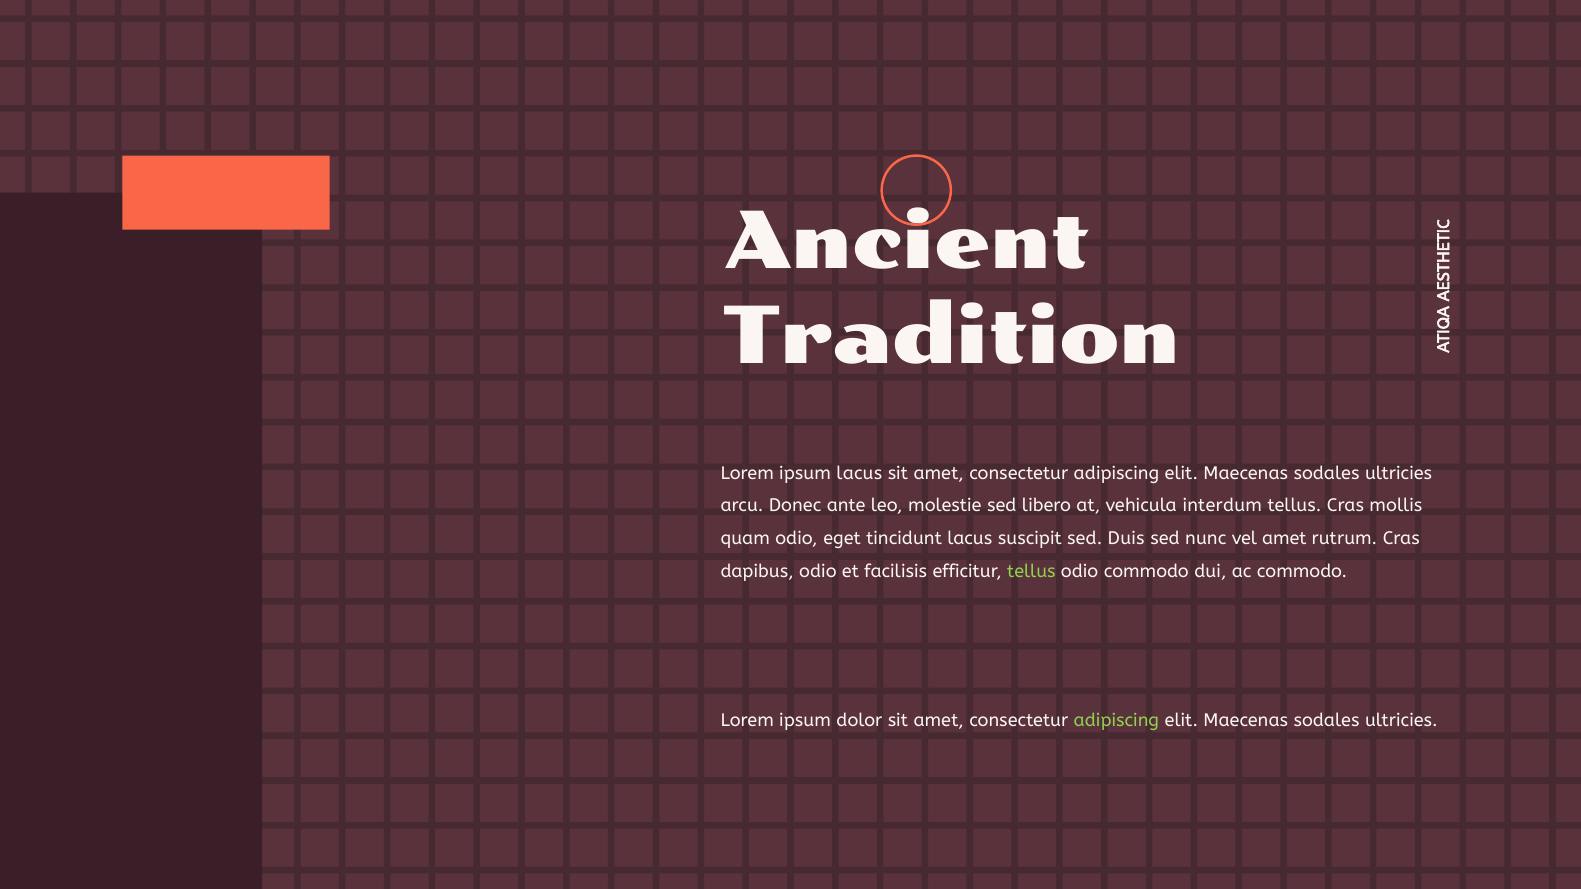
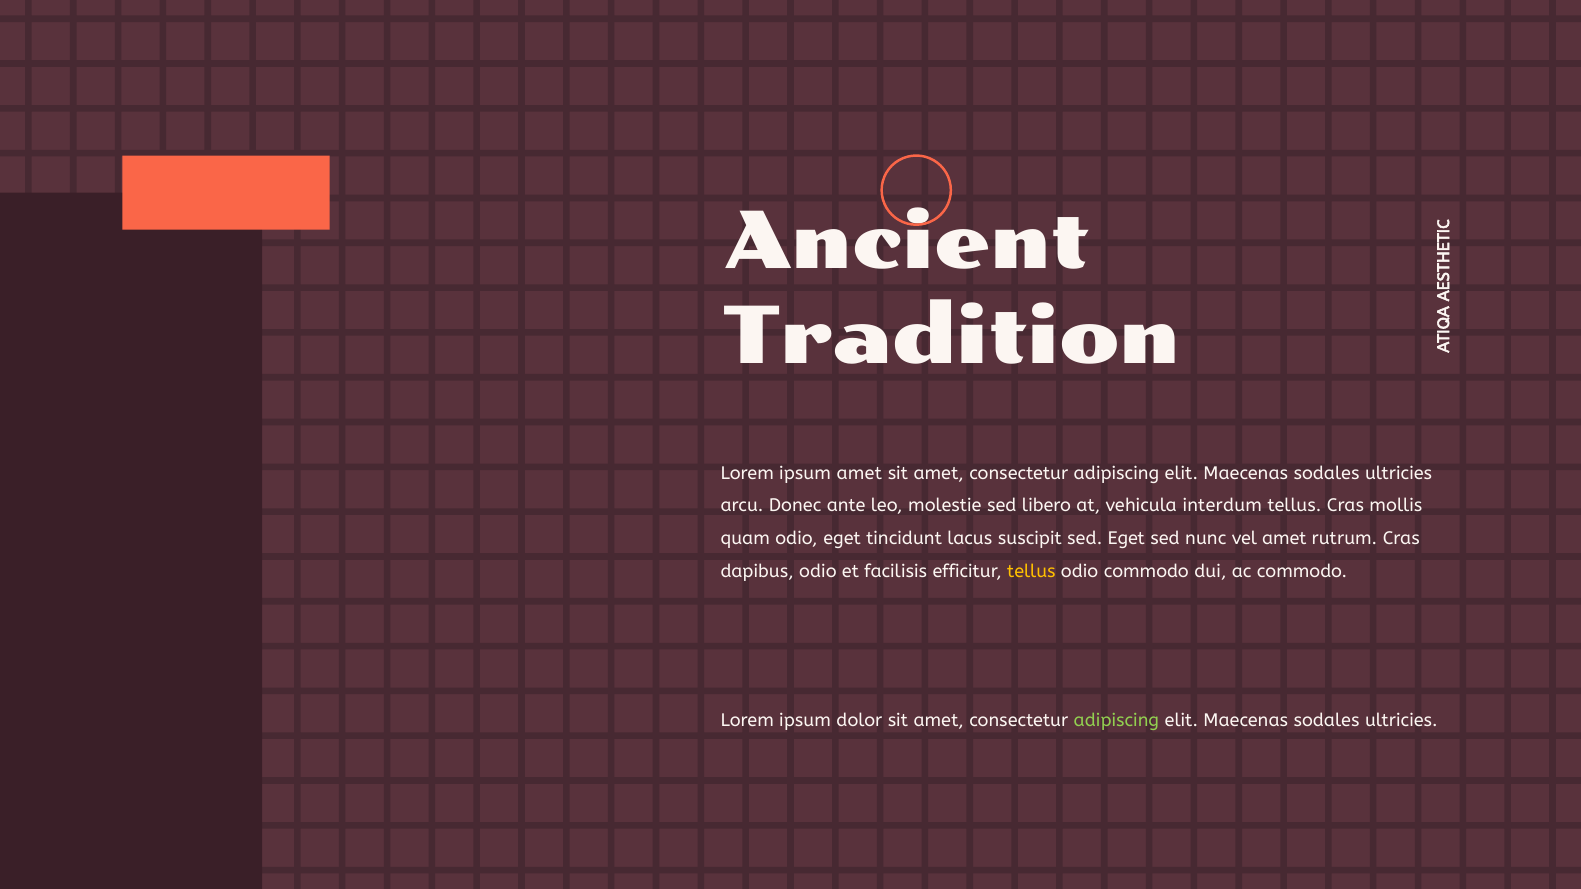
ipsum lacus: lacus -> amet
sed Duis: Duis -> Eget
tellus at (1031, 571) colour: light green -> yellow
